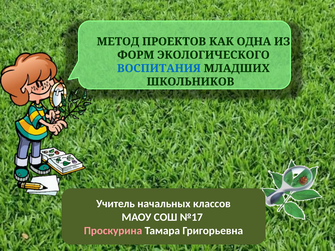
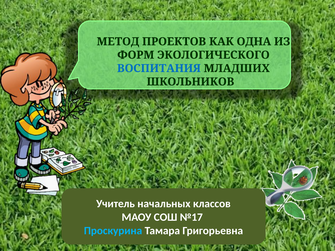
Проскурина colour: pink -> light blue
